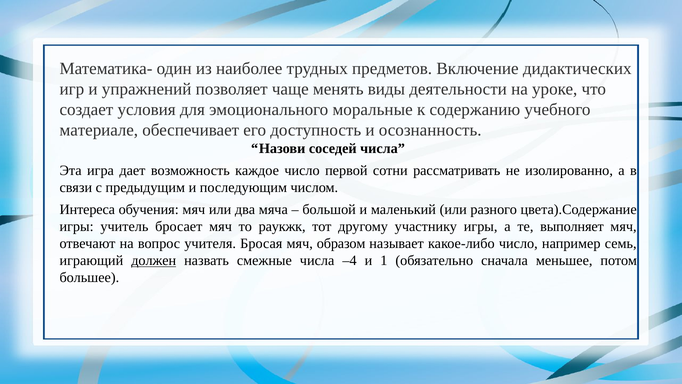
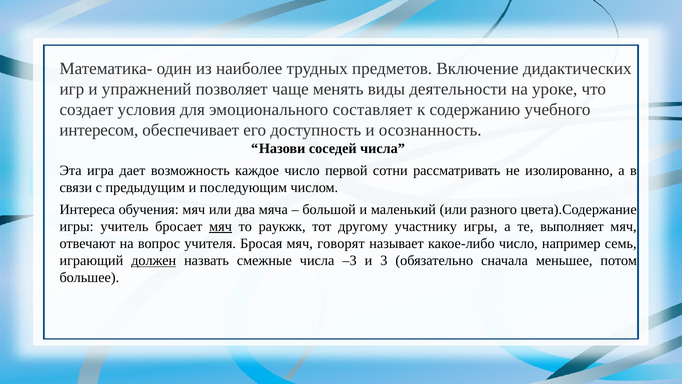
моральные: моральные -> составляет
материале: материале -> интересом
мяч at (221, 226) underline: none -> present
образом: образом -> говорят
–4: –4 -> –3
1: 1 -> 3
